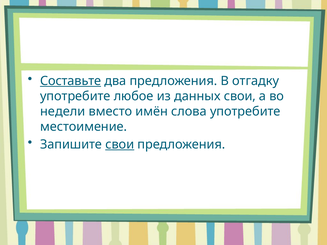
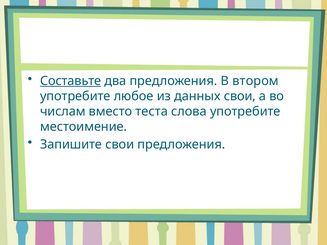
отгадку: отгадку -> втором
недели: недели -> числам
имён: имён -> теста
свои at (120, 145) underline: present -> none
